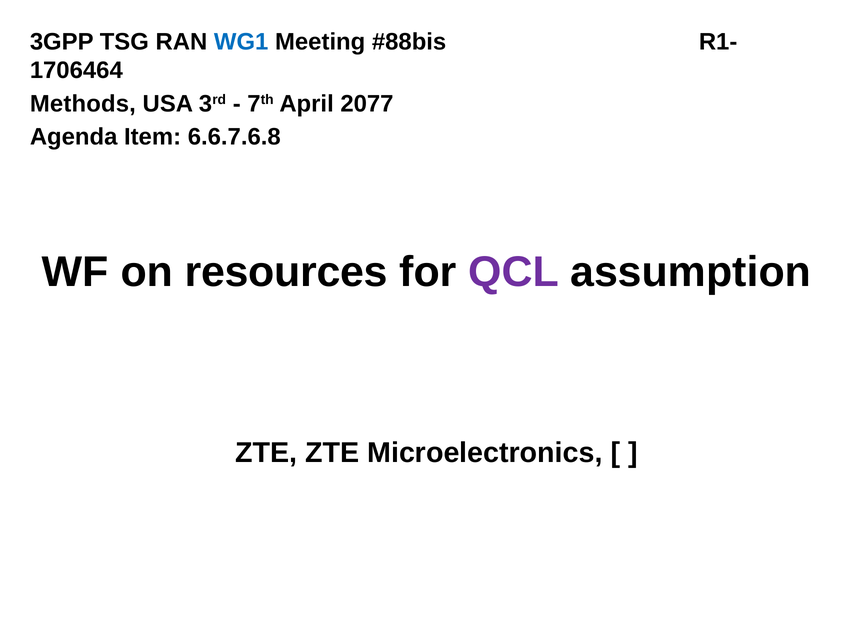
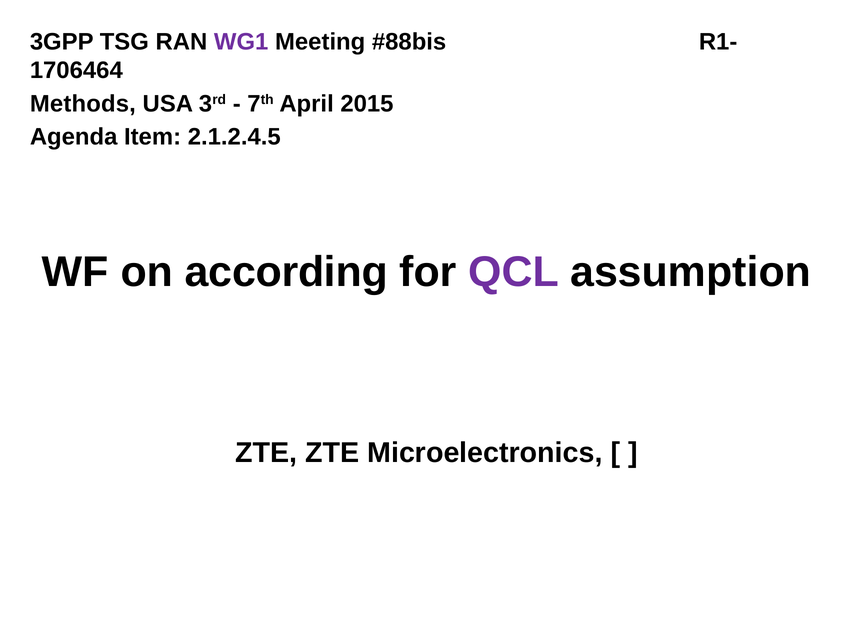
WG1 colour: blue -> purple
2077: 2077 -> 2015
6.6.7.6.8: 6.6.7.6.8 -> 2.1.2.4.5
resources: resources -> according
